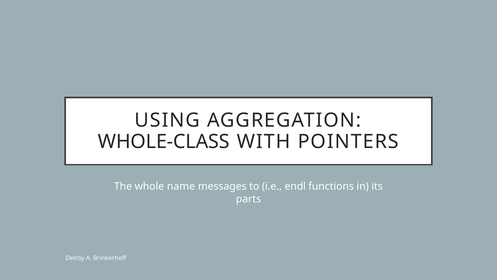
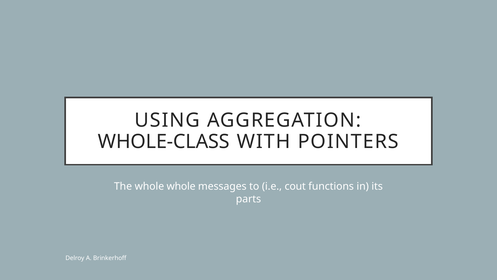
whole name: name -> whole
endl: endl -> cout
